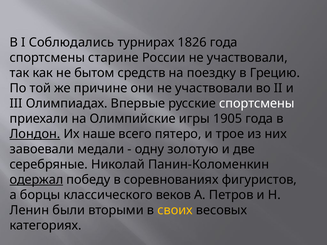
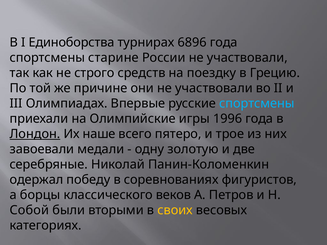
Соблюдались: Соблюдались -> Единоборства
1826: 1826 -> 6896
бытом: бытом -> строго
спортсмены at (257, 104) colour: white -> light blue
1905: 1905 -> 1996
одержал underline: present -> none
Ленин: Ленин -> Собой
